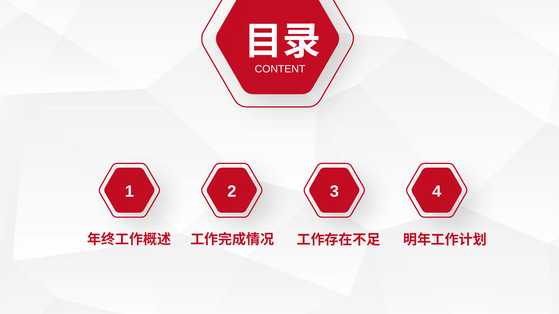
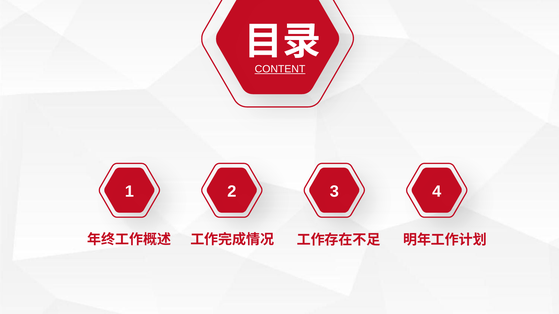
CONTENT underline: none -> present
